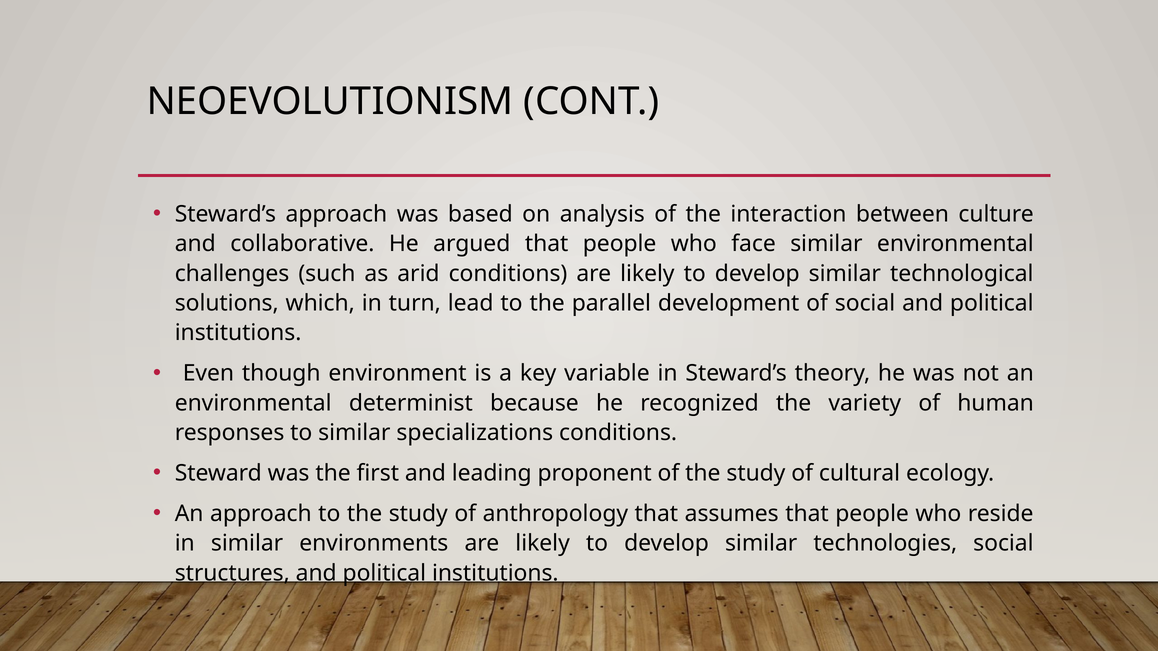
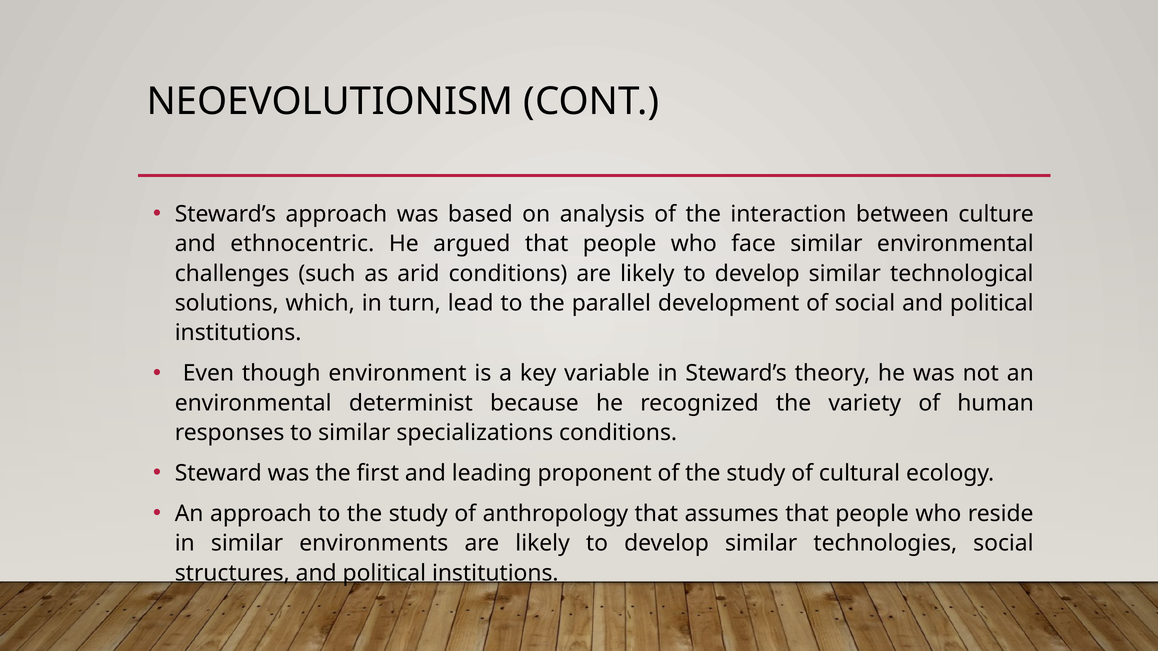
collaborative: collaborative -> ethnocentric
